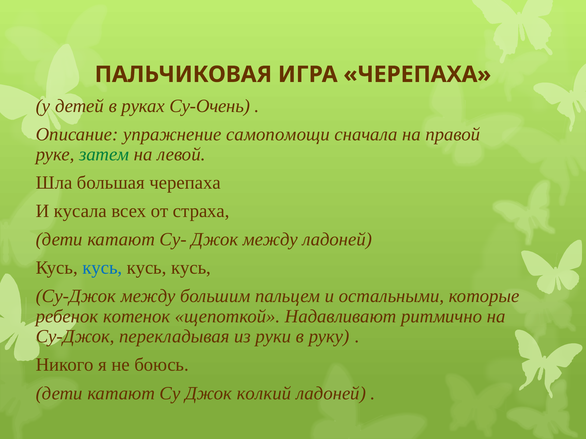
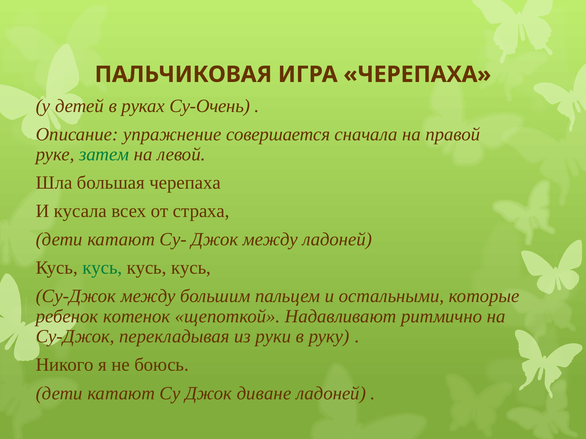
самопомощи: самопомощи -> совершается
кусь at (102, 268) colour: blue -> green
колкий: колкий -> диване
